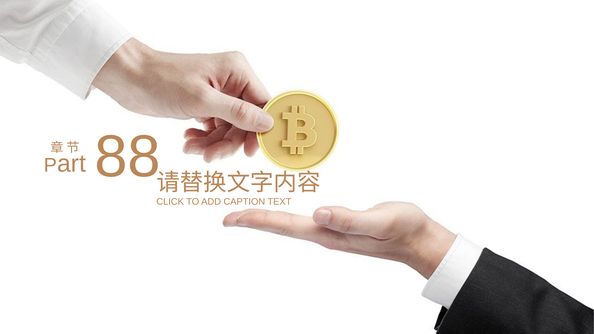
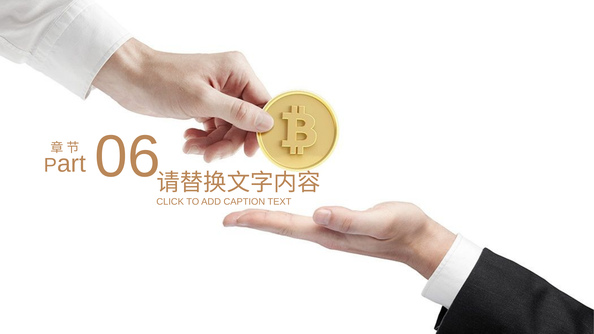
88: 88 -> 06
